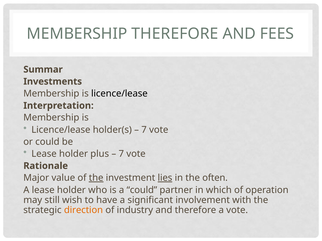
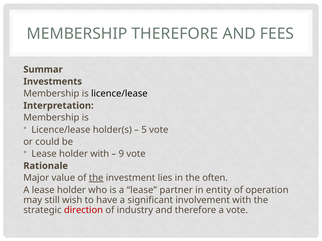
7 at (144, 130): 7 -> 5
holder plus: plus -> with
7 at (121, 154): 7 -> 9
lies underline: present -> none
is a could: could -> lease
which: which -> entity
direction colour: orange -> red
